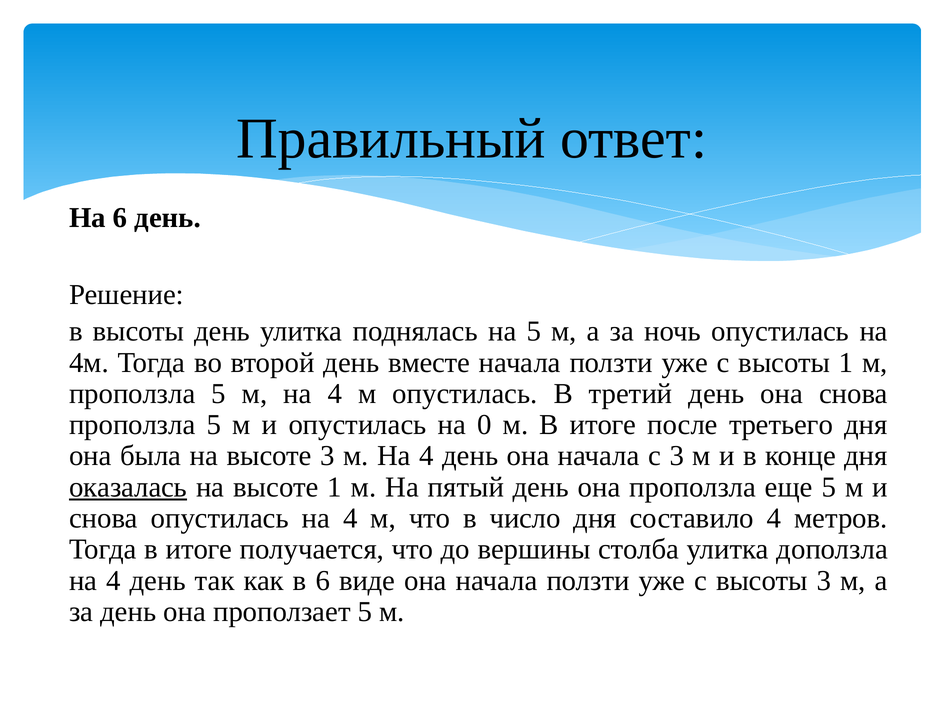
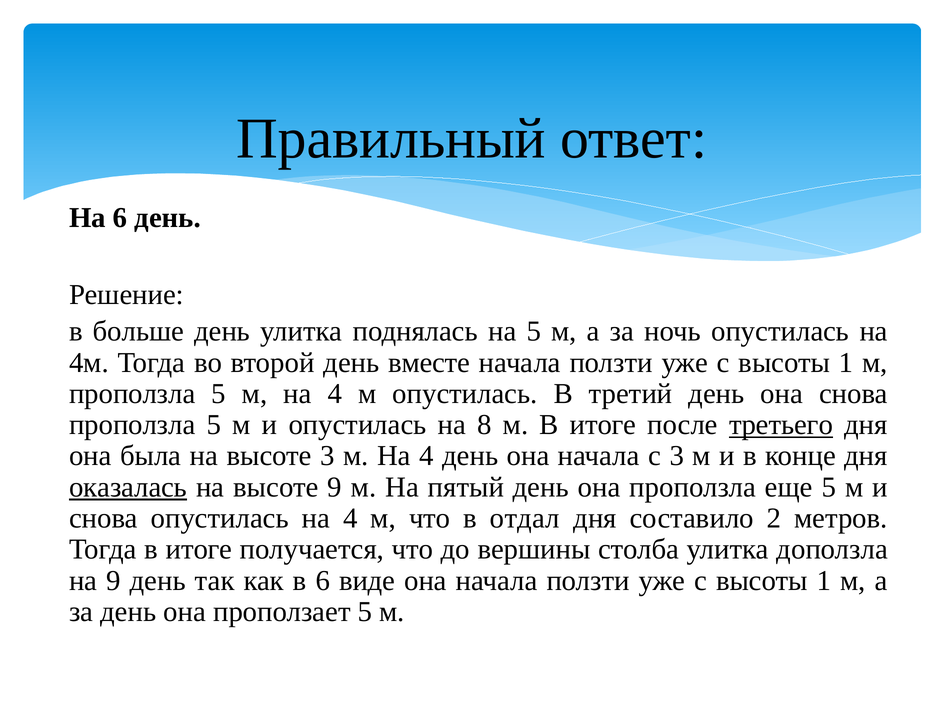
в высоты: высоты -> больше
0: 0 -> 8
третьего underline: none -> present
высоте 1: 1 -> 9
число: число -> отдал
составило 4: 4 -> 2
4 at (113, 581): 4 -> 9
3 at (824, 581): 3 -> 1
